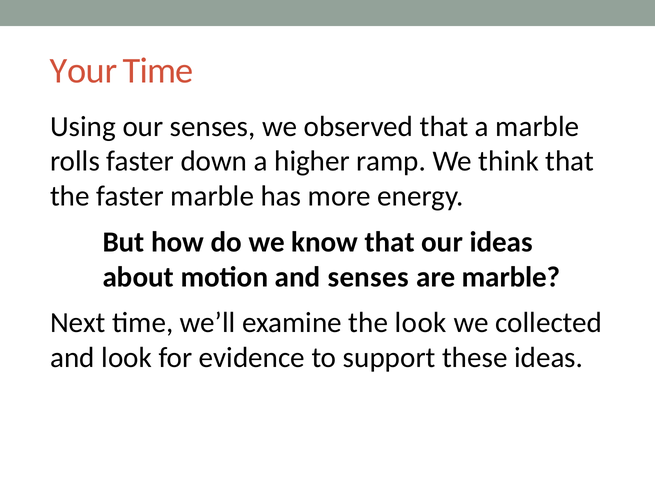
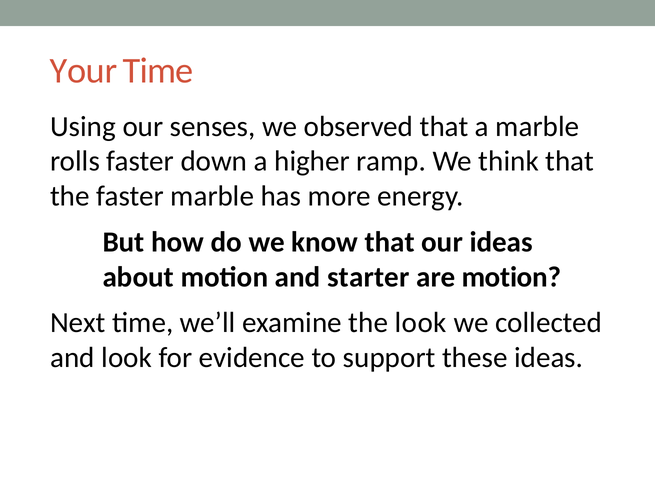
and senses: senses -> starter
are marble: marble -> motion
